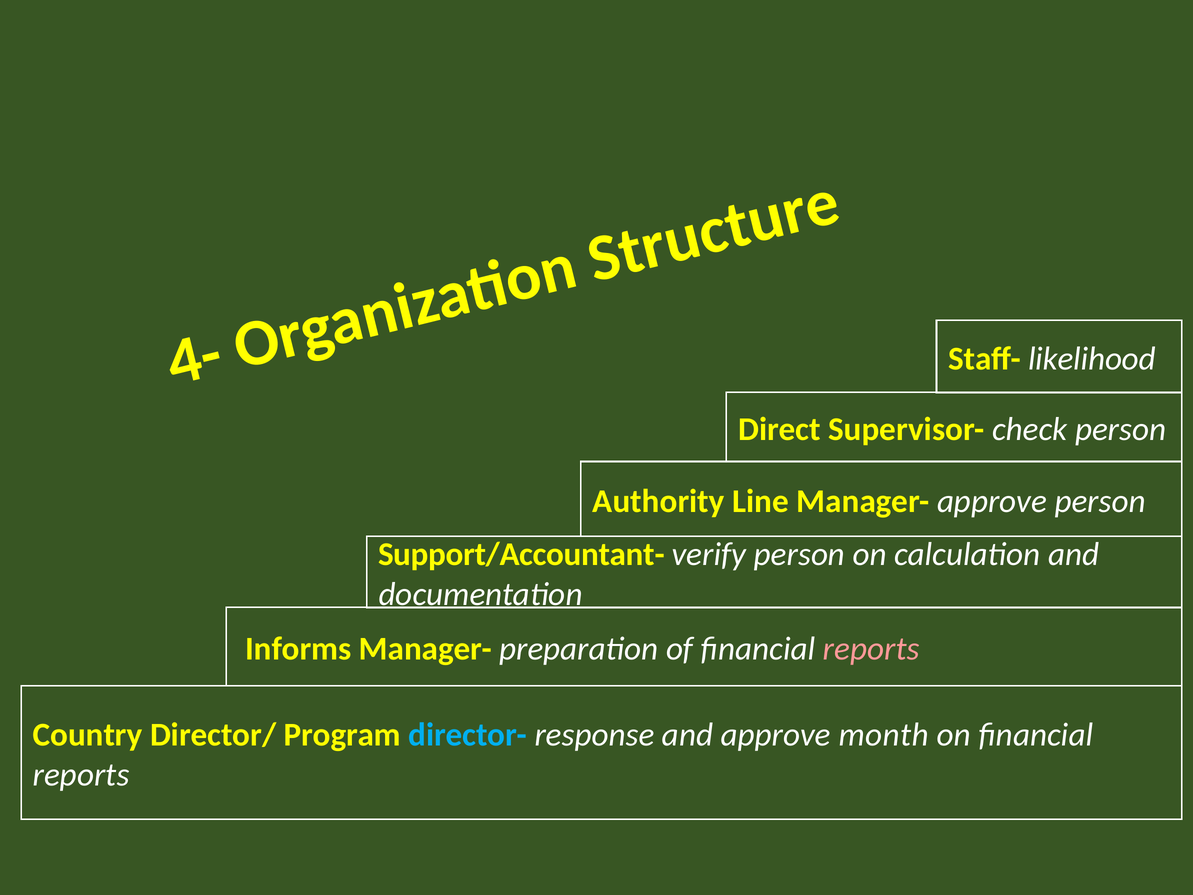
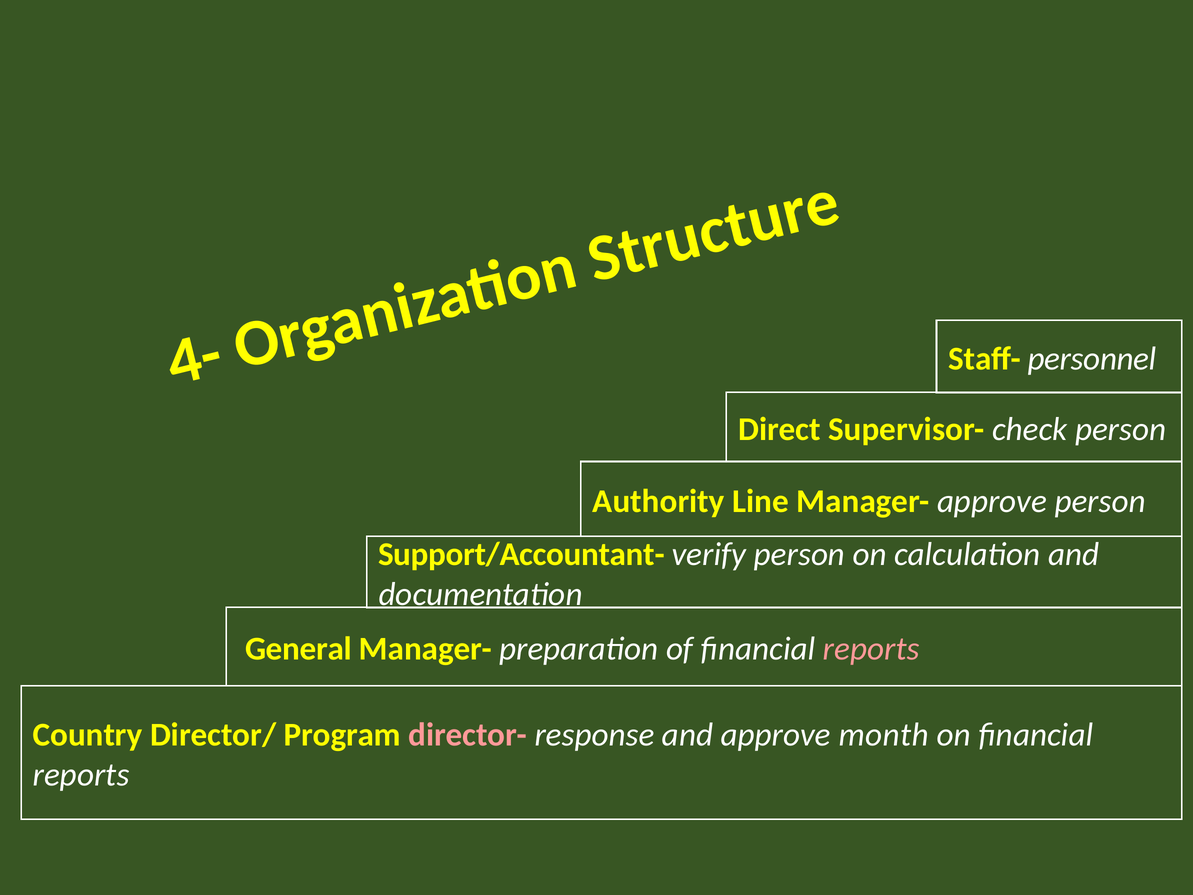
likelihood: likelihood -> personnel
Informs: Informs -> General
director- colour: light blue -> pink
